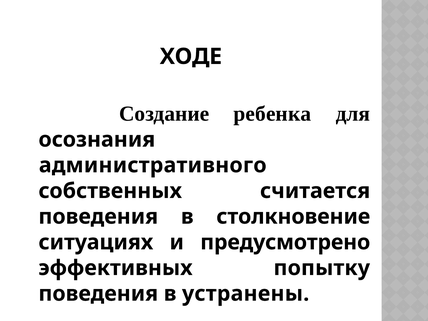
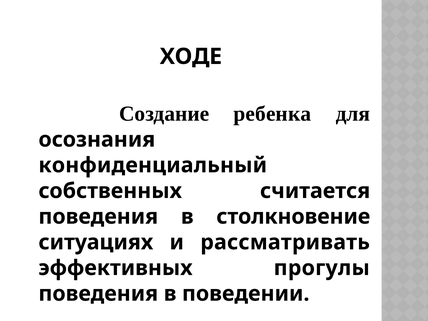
административного: административного -> конфиденциальный
предусмотрено: предусмотрено -> рассматривать
попытку: попытку -> прогулы
устранены: устранены -> поведении
